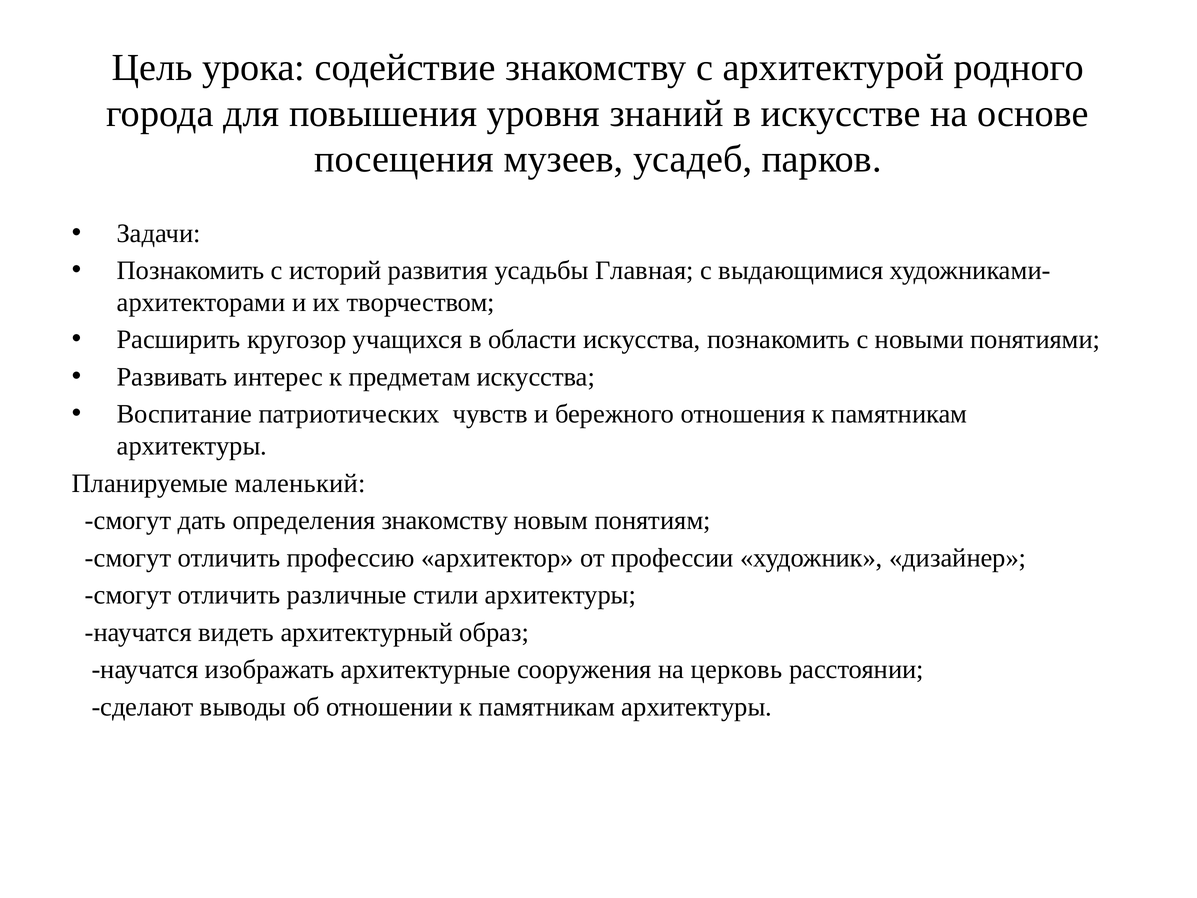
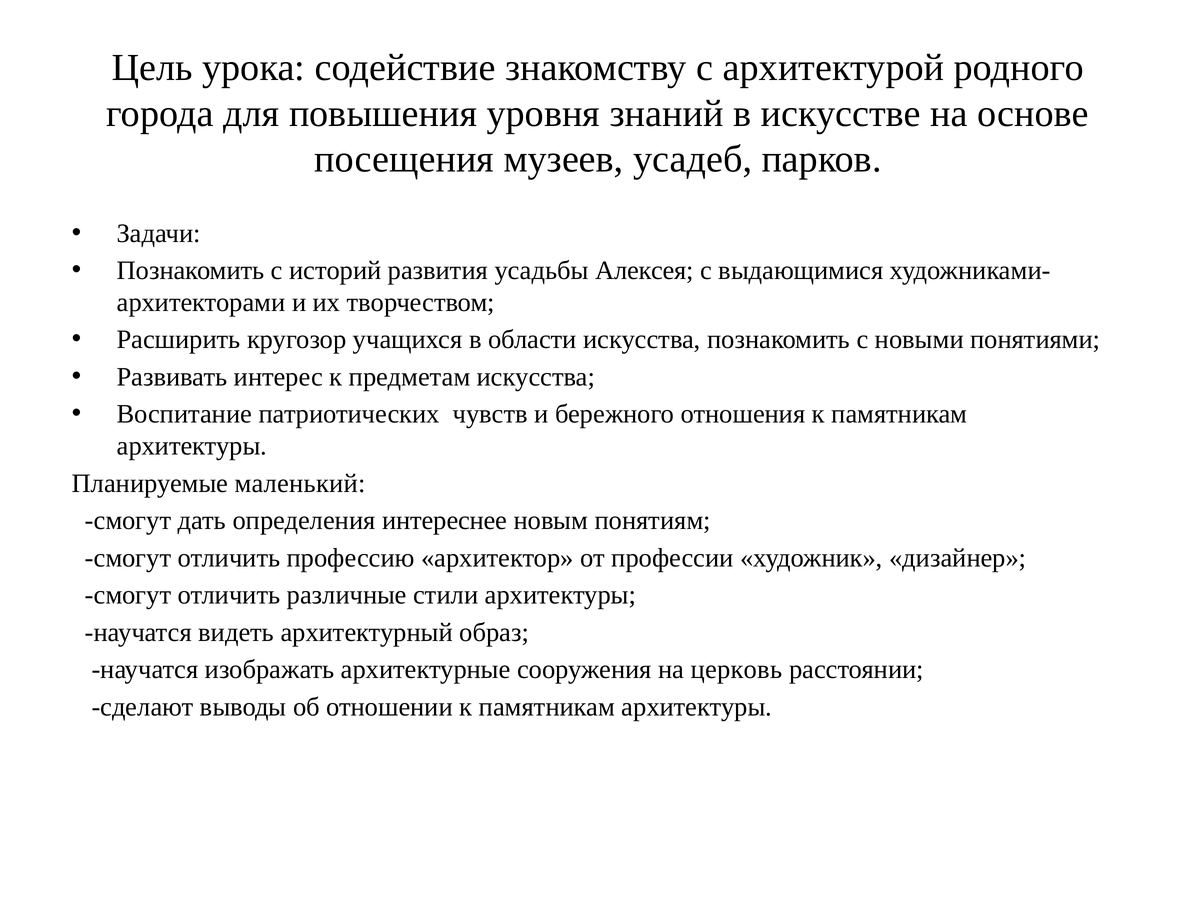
Главная: Главная -> Алексея
определения знакомству: знакомству -> интереснее
